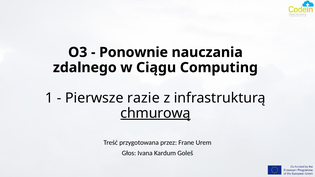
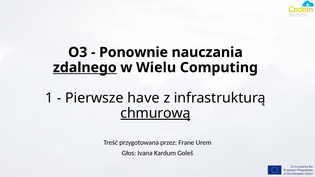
zdalnego underline: none -> present
Ciągu: Ciągu -> Wielu
razie: razie -> have
